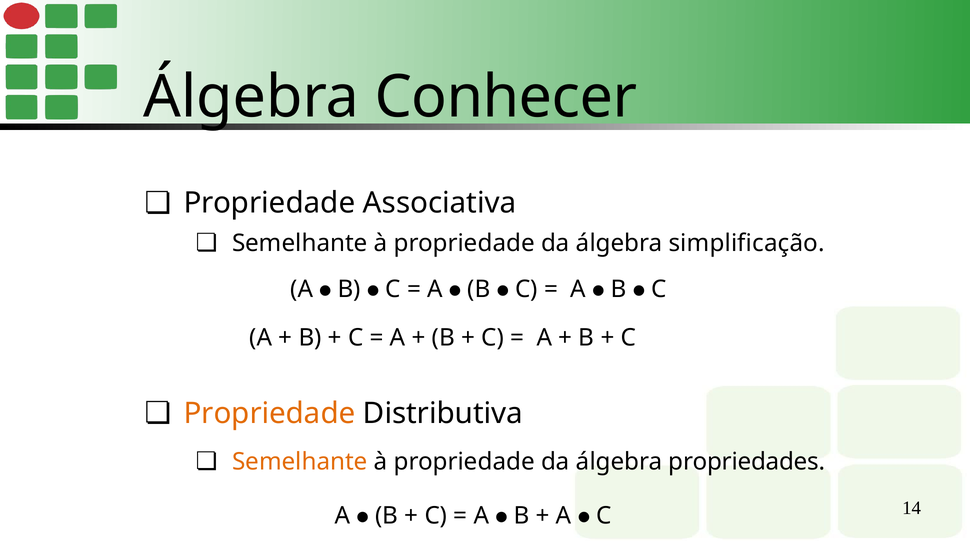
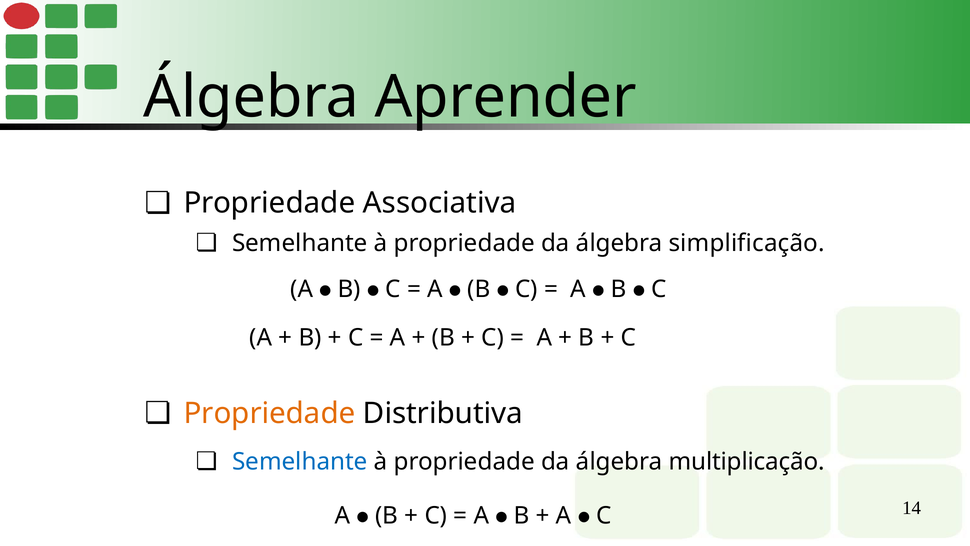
Conhecer: Conhecer -> Aprender
Semelhante at (300, 461) colour: orange -> blue
propriedades: propriedades -> multiplicação
